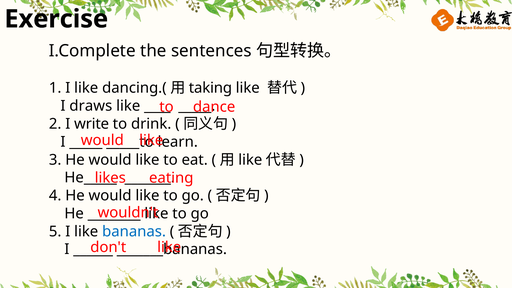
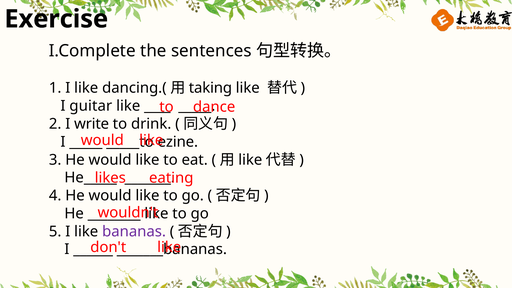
draws: draws -> guitar
learn: learn -> ezine
bananas colour: blue -> purple
